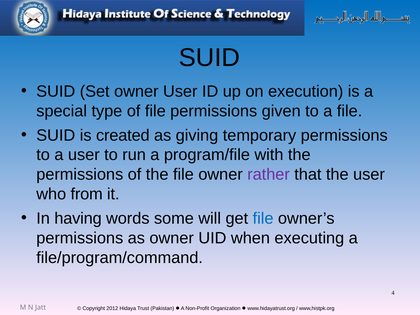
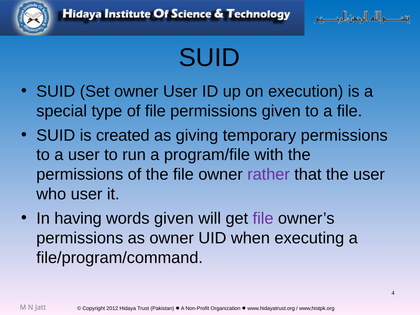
who from: from -> user
words some: some -> given
file at (263, 218) colour: blue -> purple
